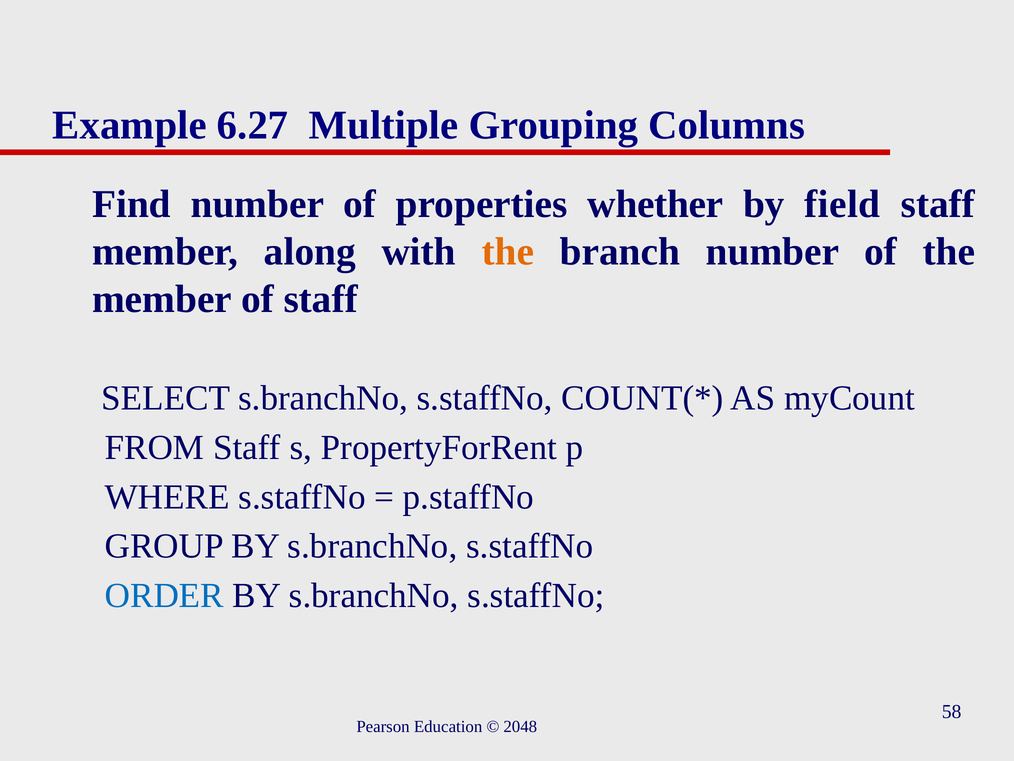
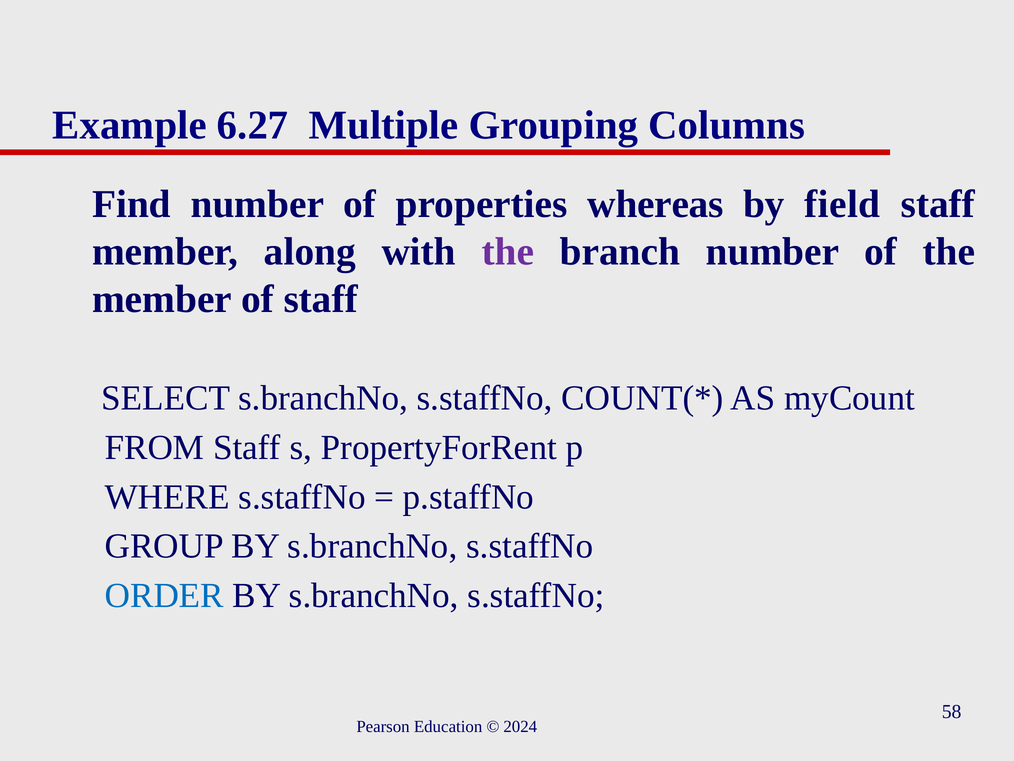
whether: whether -> whereas
the at (508, 252) colour: orange -> purple
2048: 2048 -> 2024
